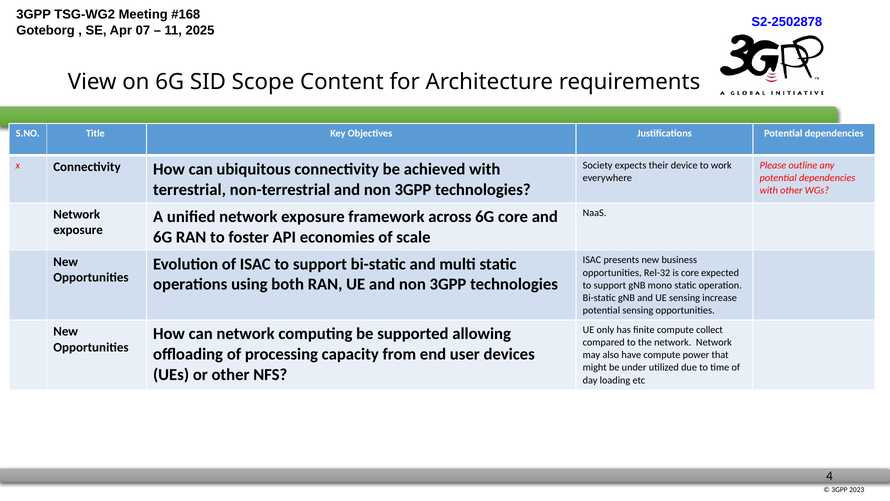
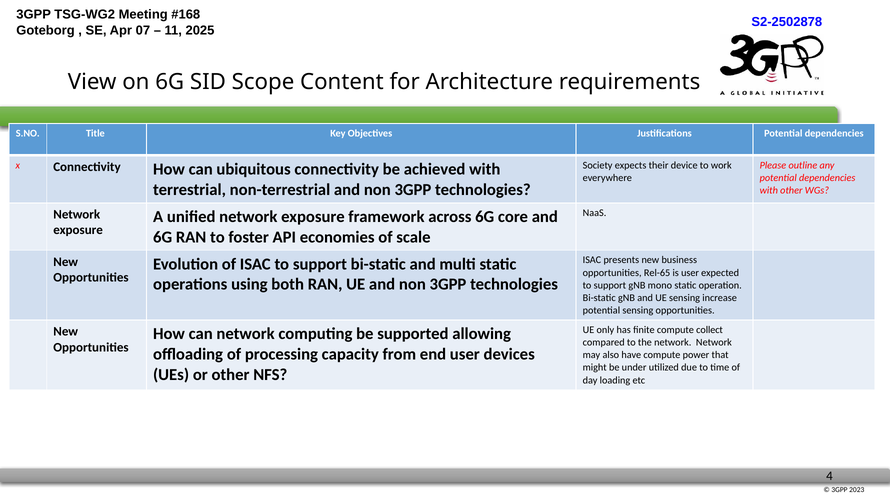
Rel-32: Rel-32 -> Rel-65
is core: core -> user
